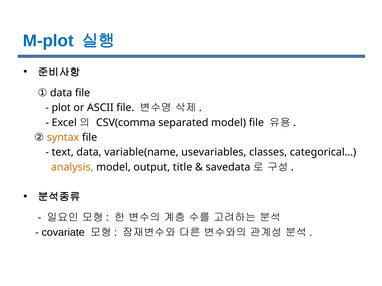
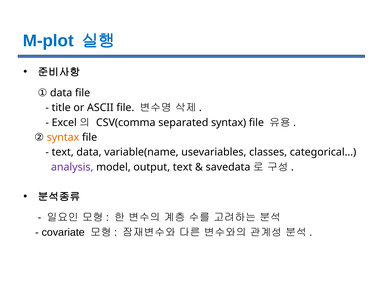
plot: plot -> title
separated model: model -> syntax
analysis colour: orange -> purple
output title: title -> text
